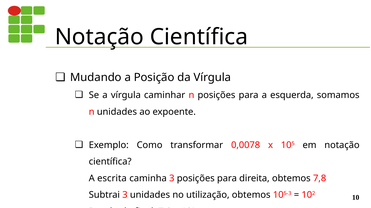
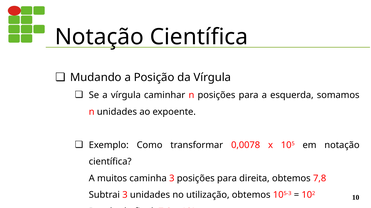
escrita: escrita -> muitos
